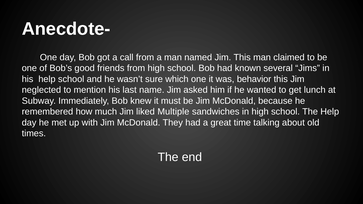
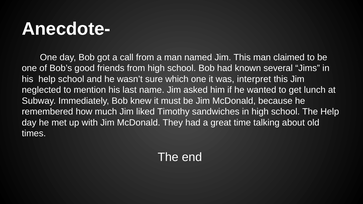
behavior: behavior -> interpret
Multiple: Multiple -> Timothy
